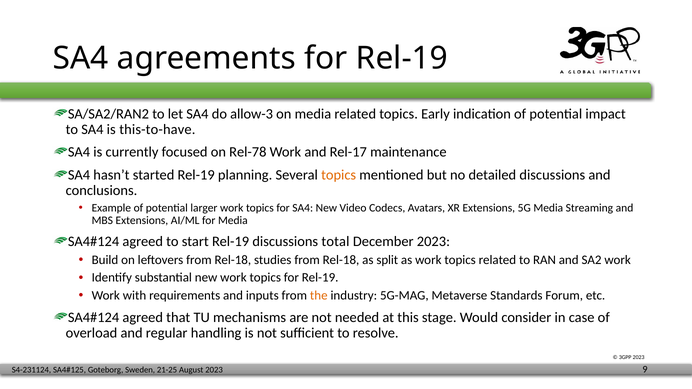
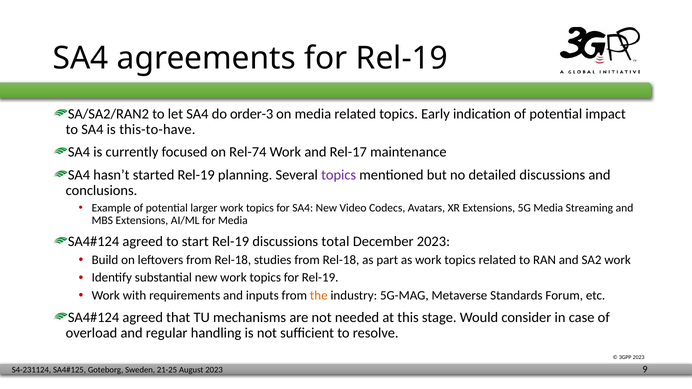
allow-3: allow-3 -> order-3
Rel-78: Rel-78 -> Rel-74
topics at (339, 175) colour: orange -> purple
split: split -> part
